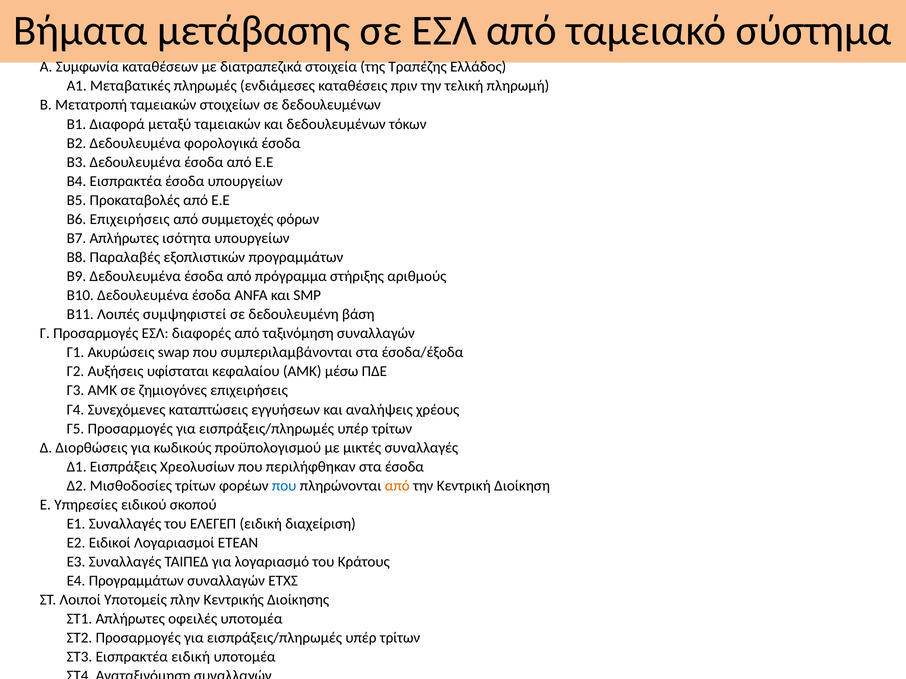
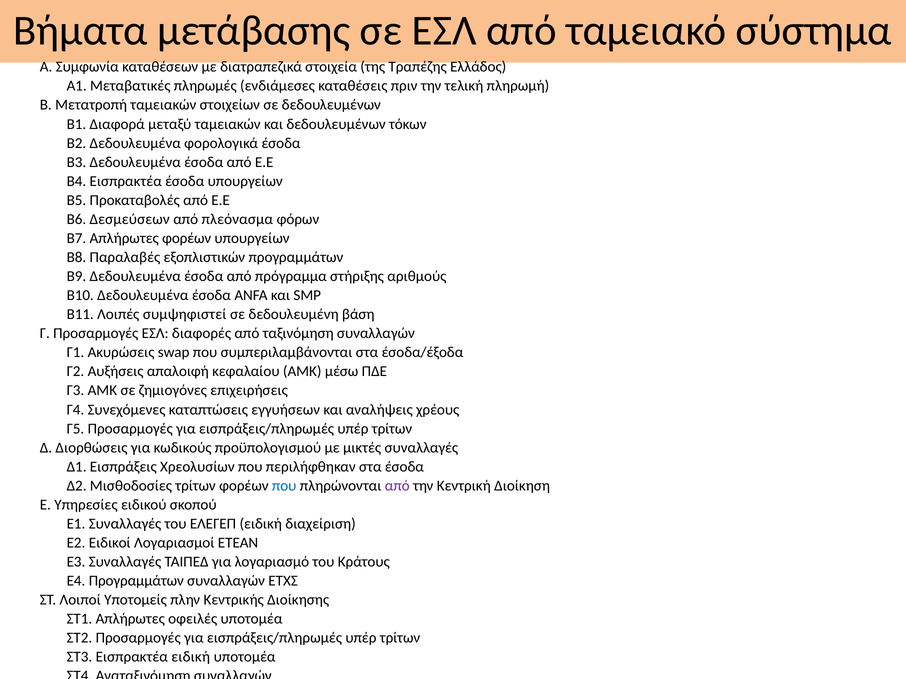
Β6 Επιχειρήσεις: Επιχειρήσεις -> Δεσμεύσεων
συμμετοχές: συμμετοχές -> πλεόνασμα
Απλήρωτες ισότητα: ισότητα -> φορέων
υφίσταται: υφίσταται -> απαλοιφή
από at (397, 486) colour: orange -> purple
